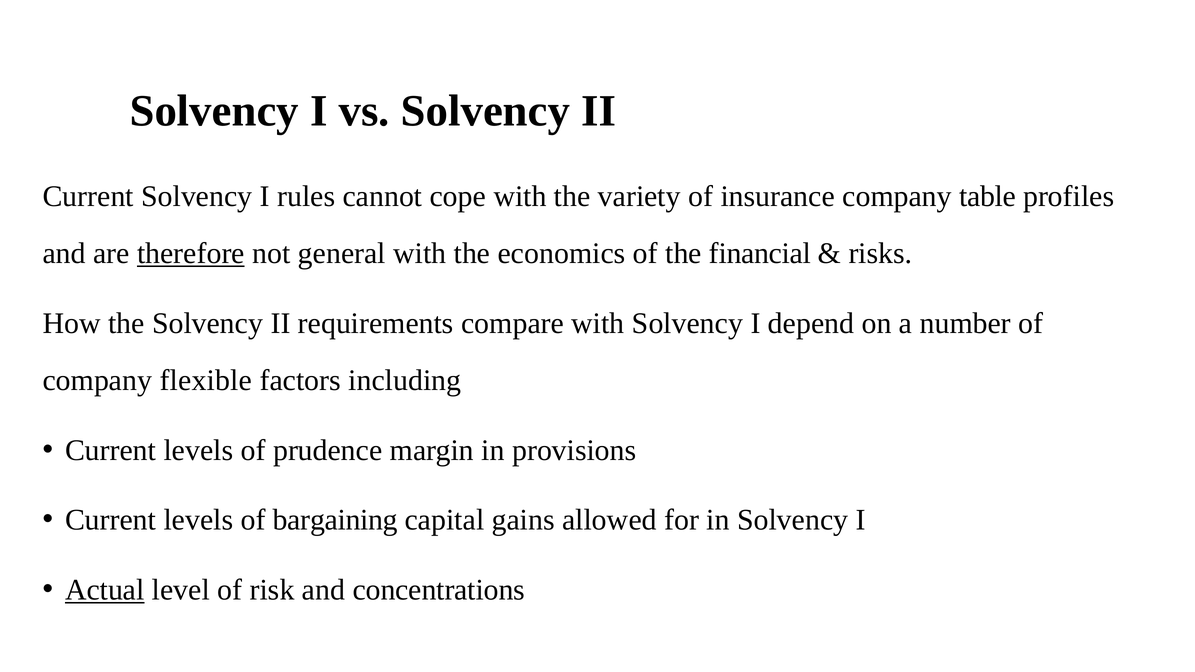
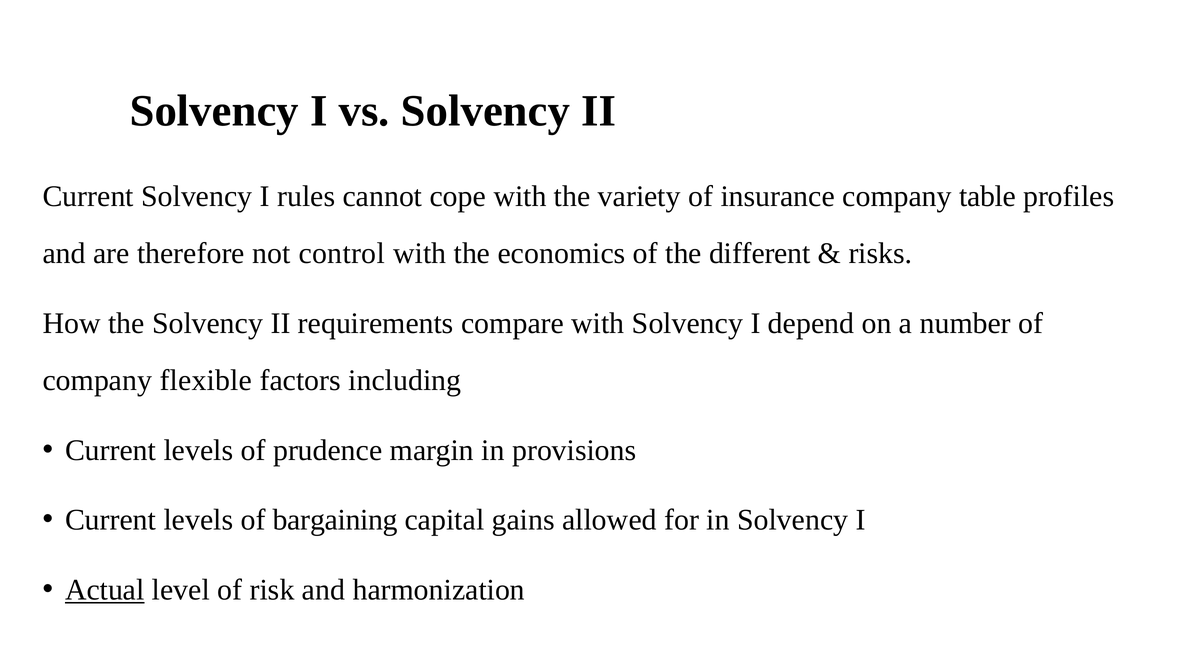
therefore underline: present -> none
general: general -> control
financial: financial -> different
concentrations: concentrations -> harmonization
